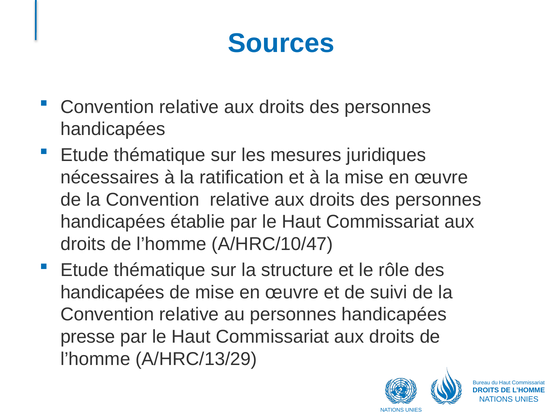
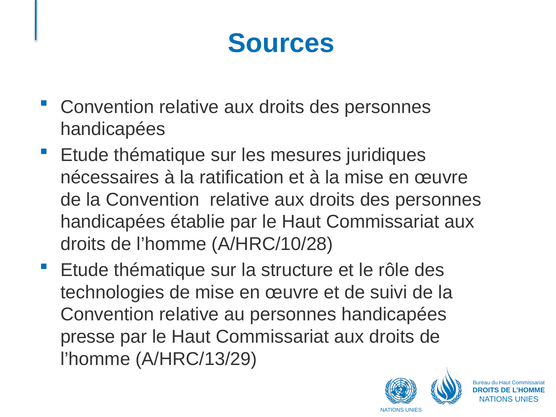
A/HRC/10/47: A/HRC/10/47 -> A/HRC/10/28
handicapées at (112, 292): handicapées -> technologies
